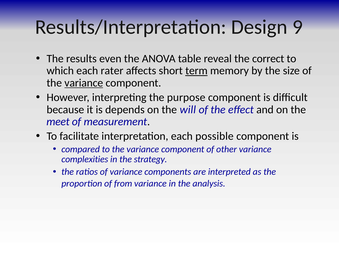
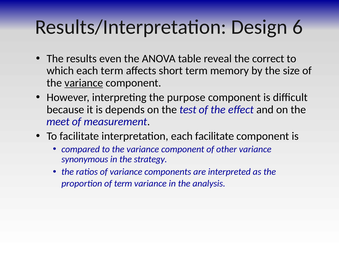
9: 9 -> 6
each rater: rater -> term
term at (196, 71) underline: present -> none
will: will -> test
each possible: possible -> facilitate
complexities: complexities -> synonymous
of from: from -> term
